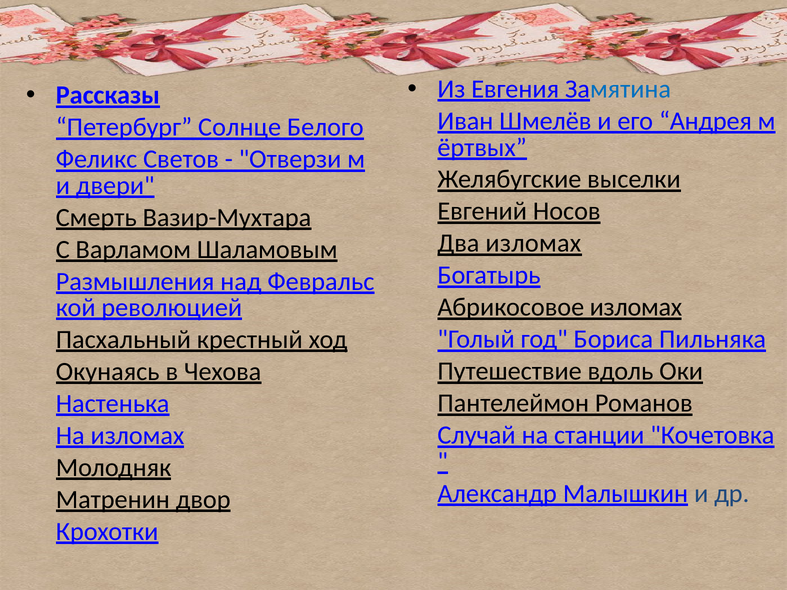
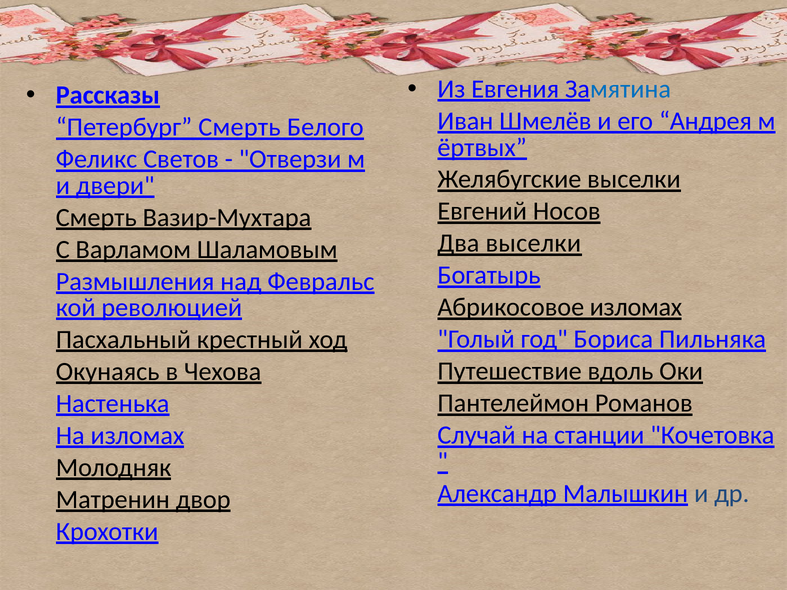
Петербург Солнце: Солнце -> Смерть
Два изломах: изломах -> выселки
